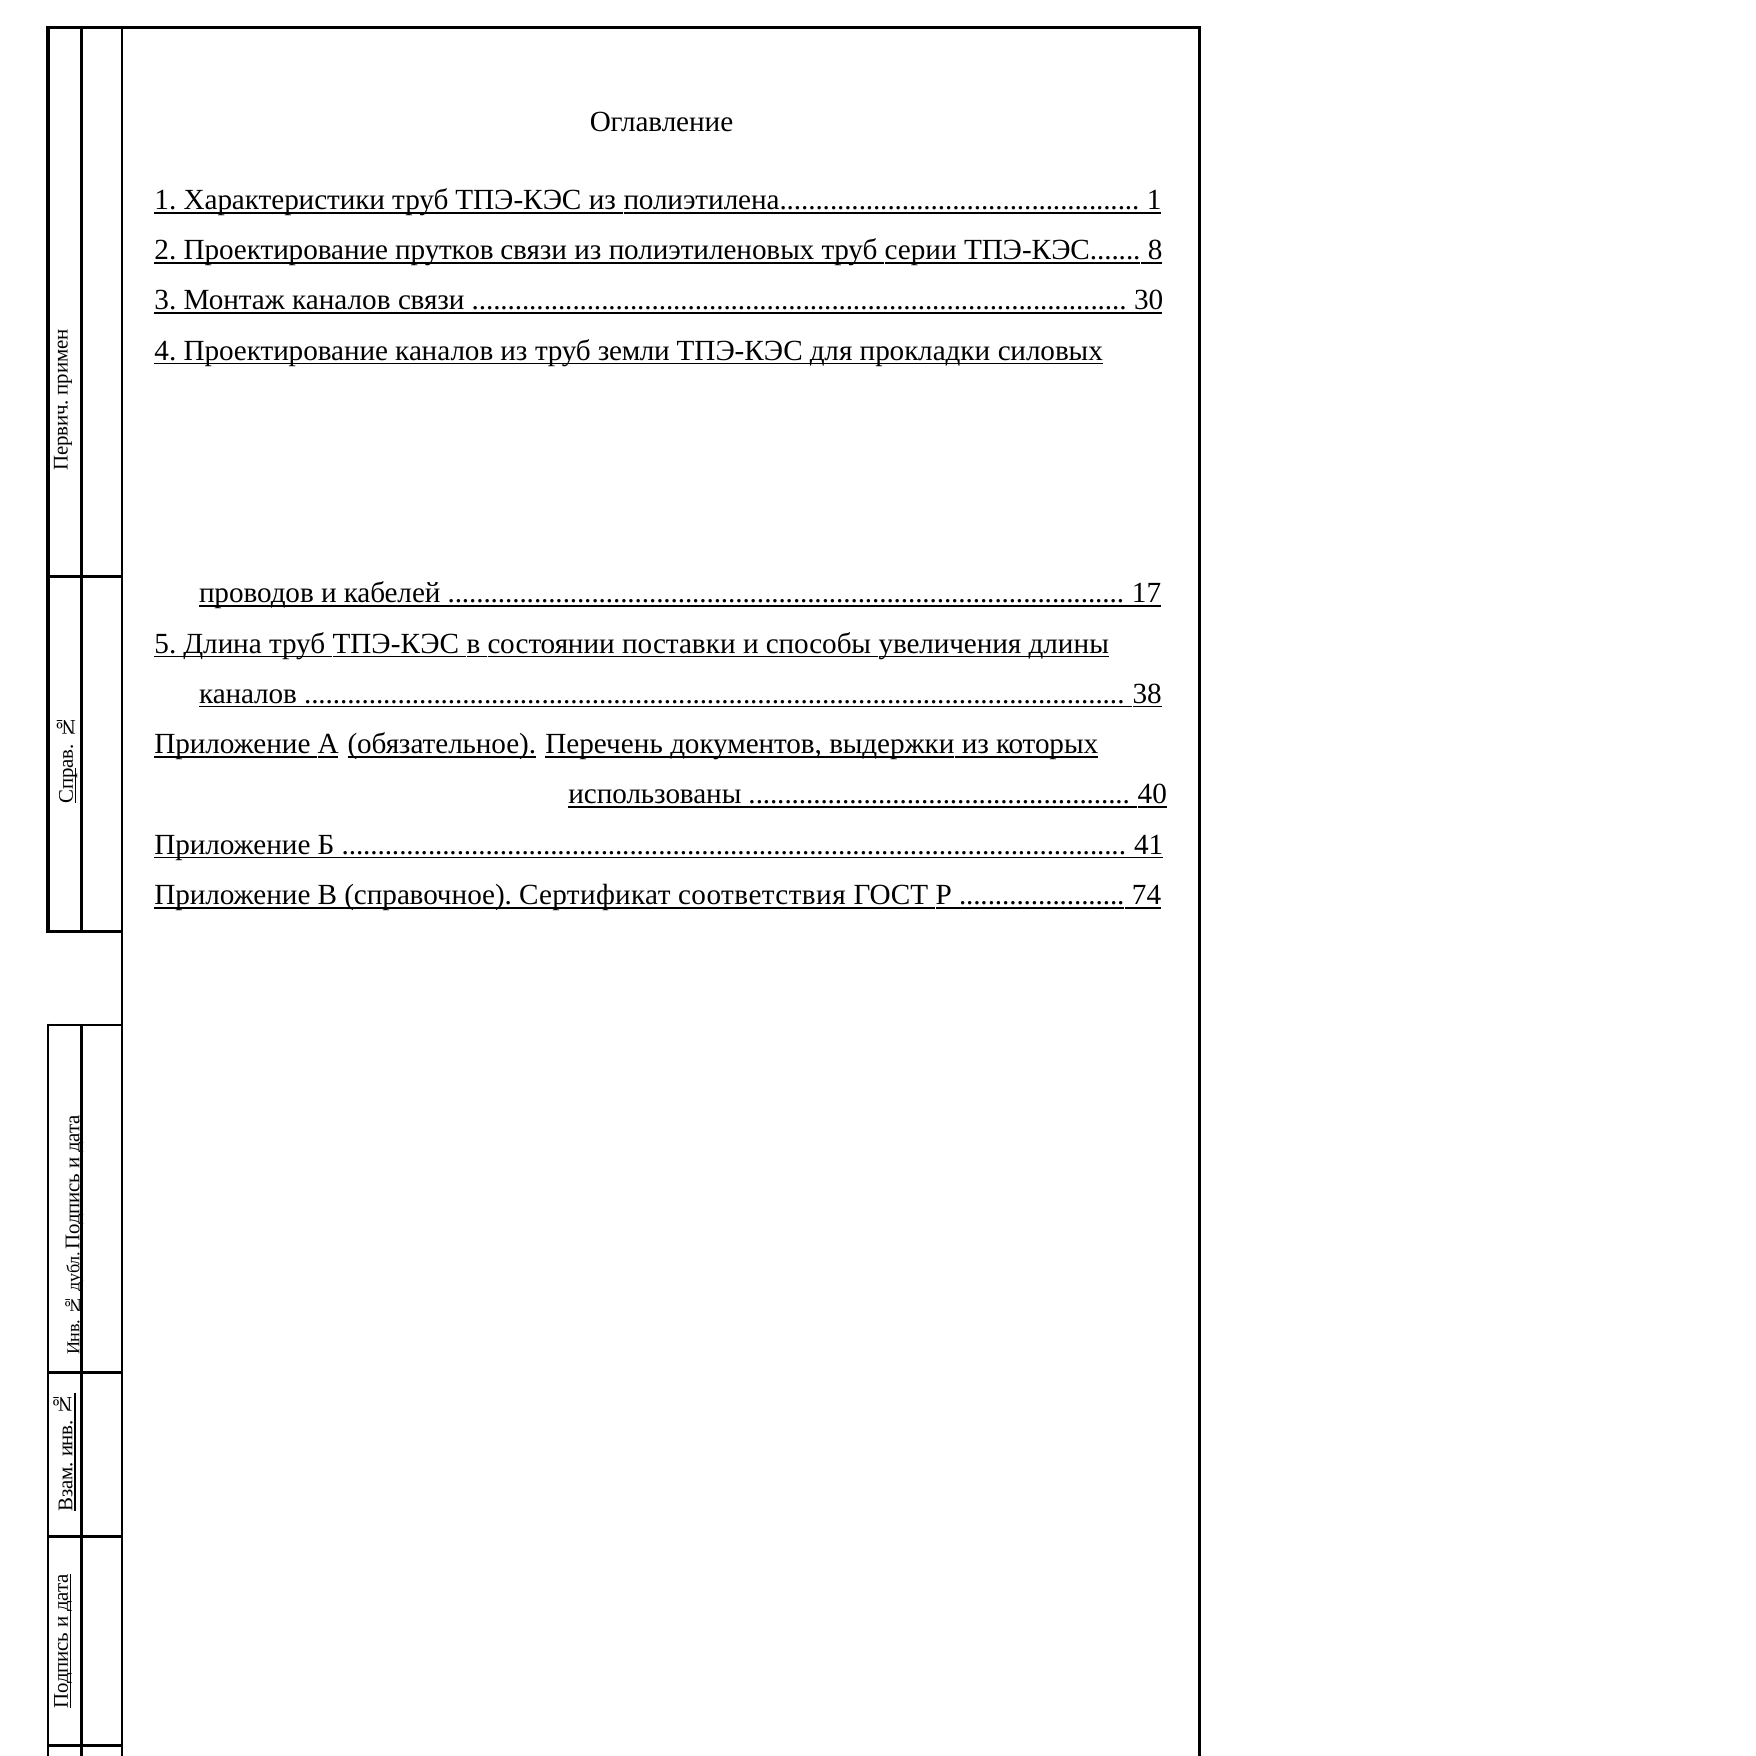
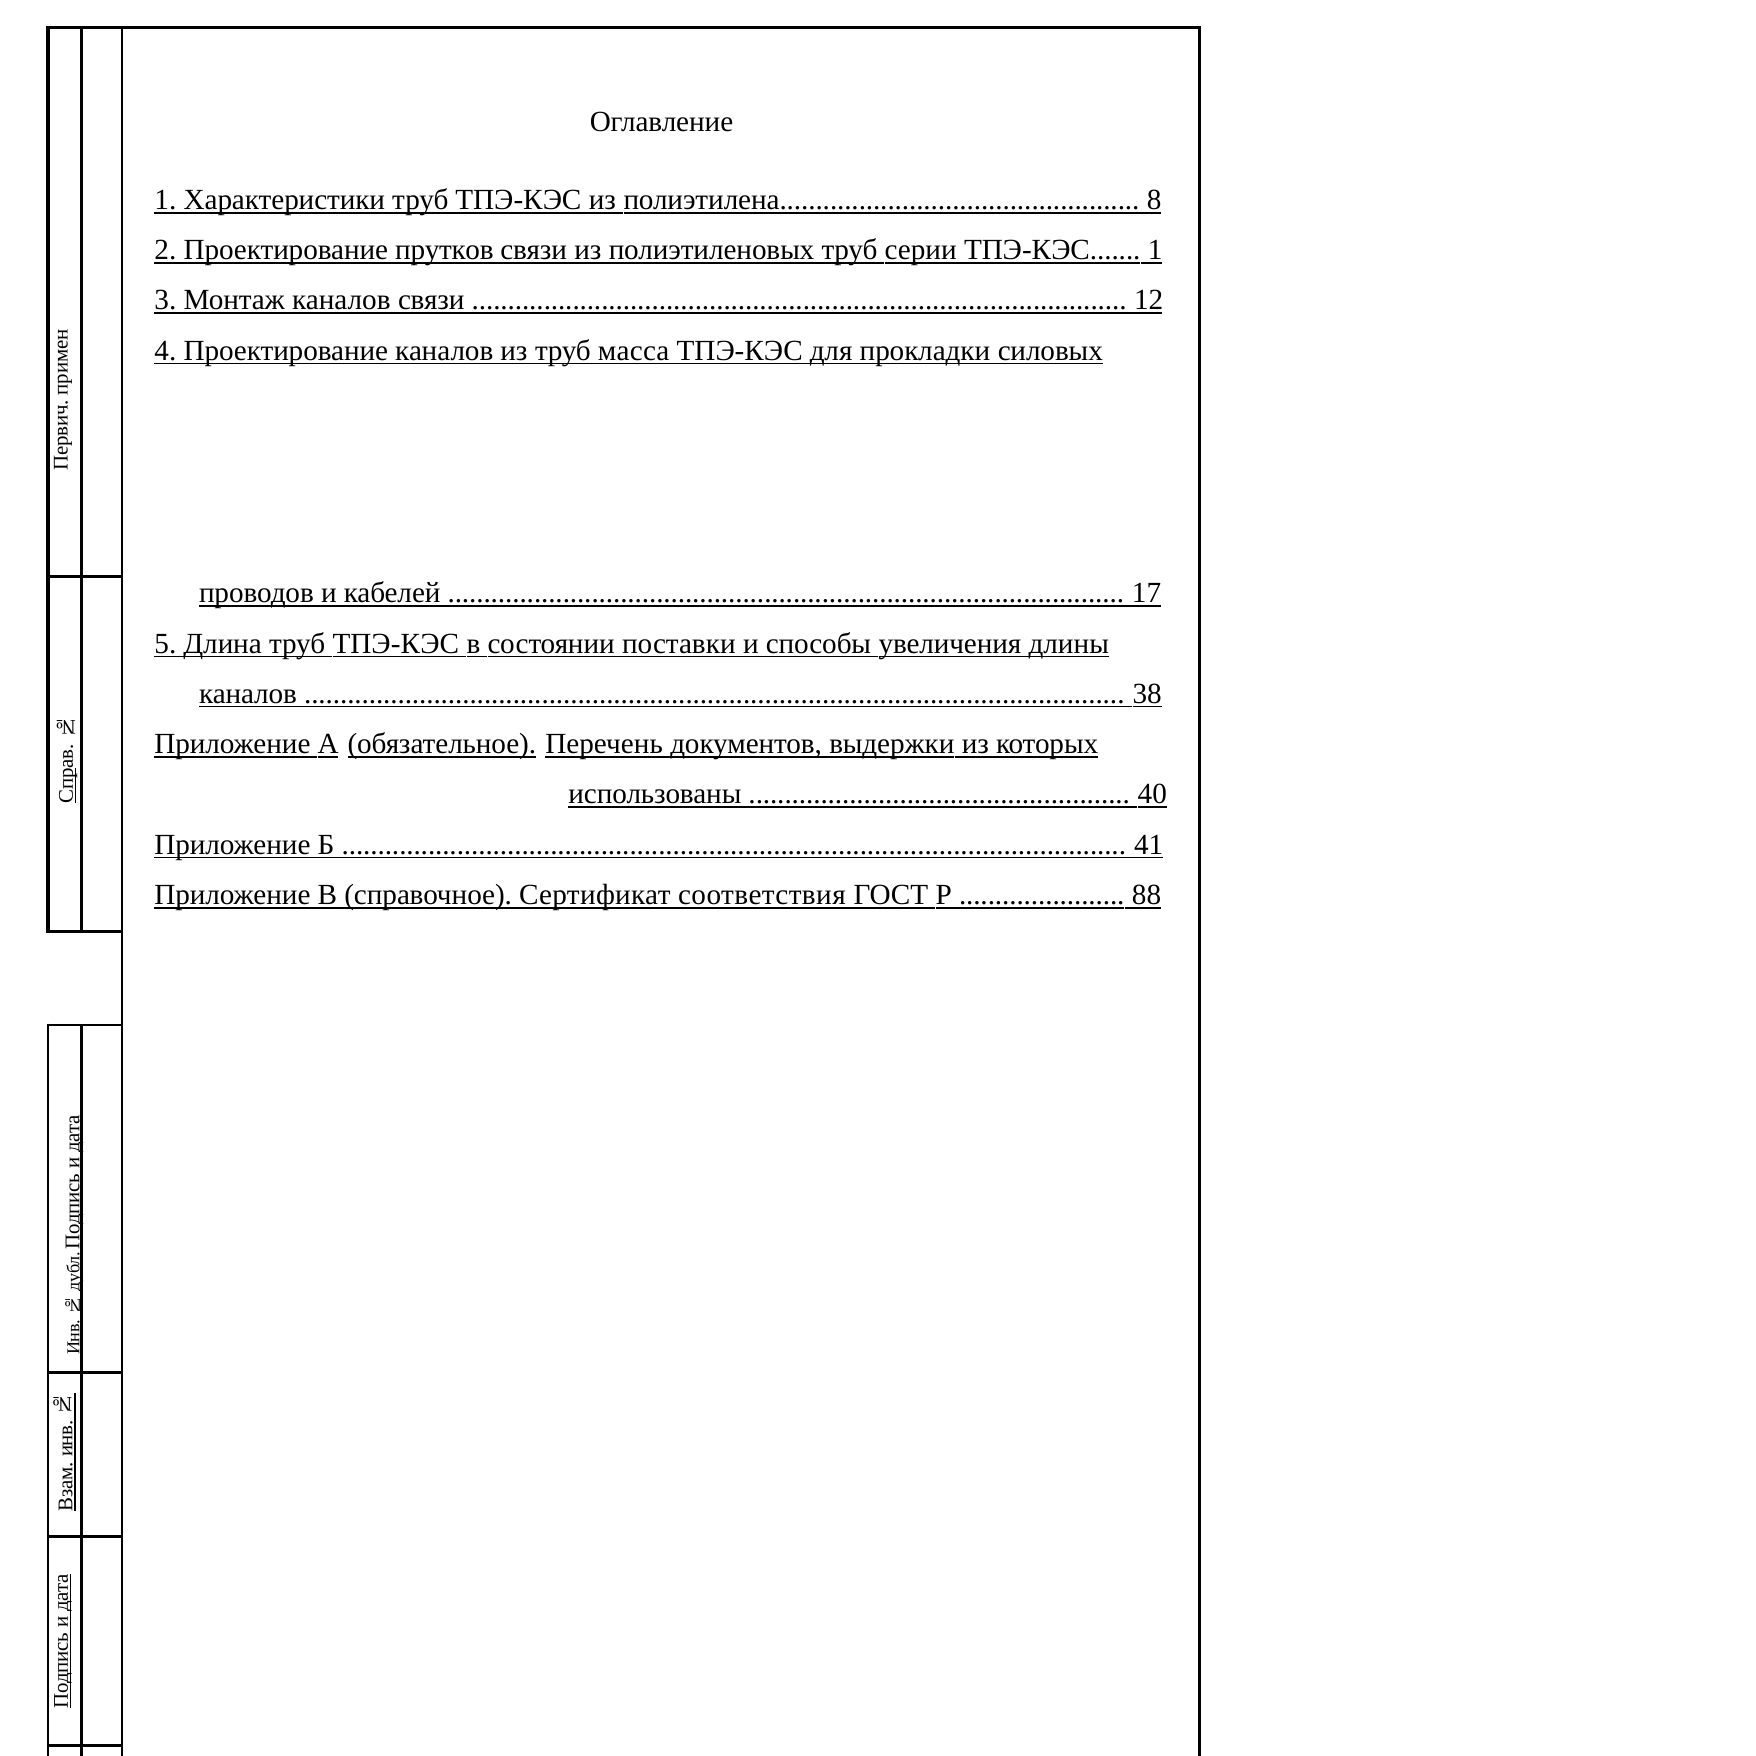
полиэтилена 1: 1 -> 8
ТПЭ-КЭС 8: 8 -> 1
30: 30 -> 12
земли: земли -> масса
74: 74 -> 88
